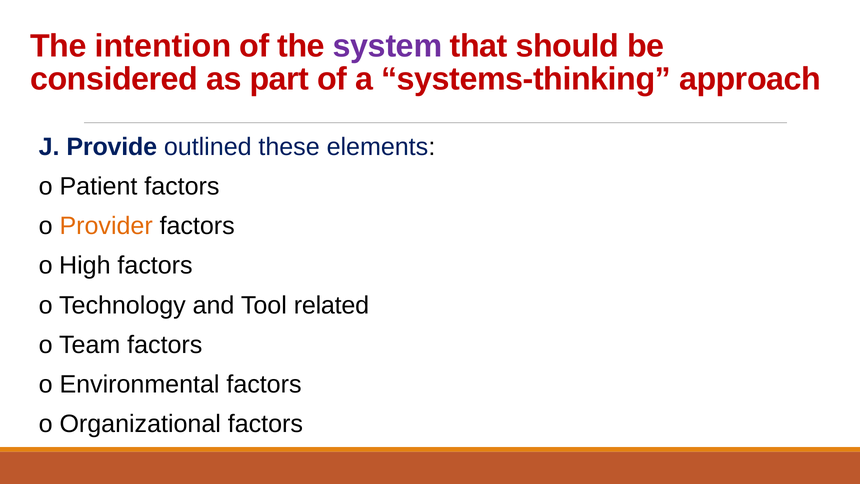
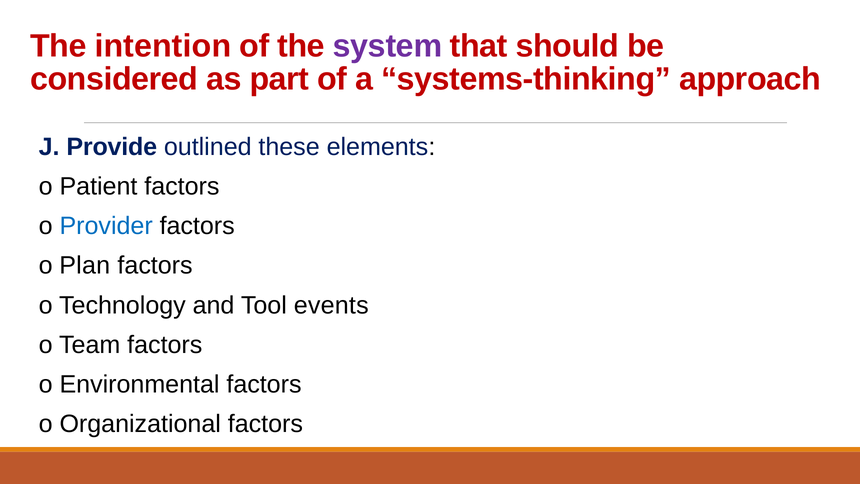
Provider colour: orange -> blue
High: High -> Plan
related: related -> events
